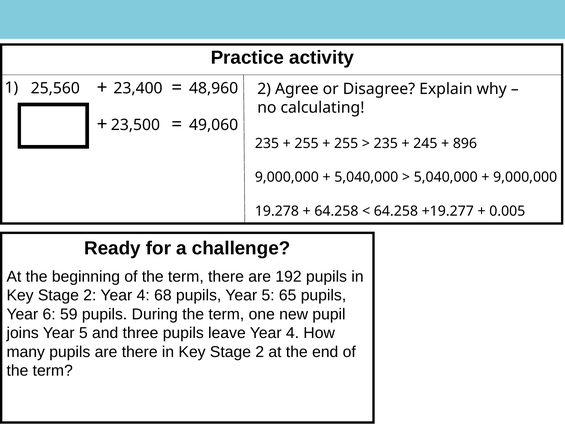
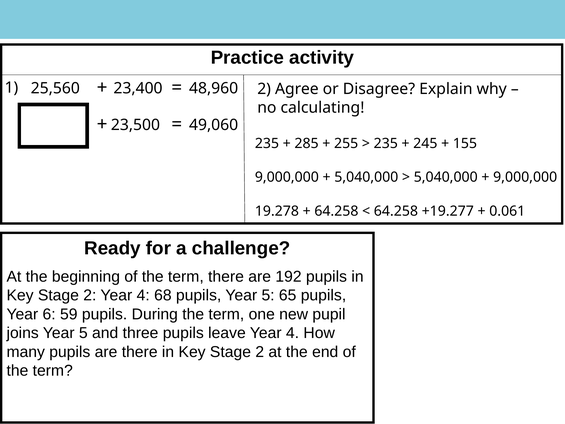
255 at (307, 143): 255 -> 285
896: 896 -> 155
0.005: 0.005 -> 0.061
